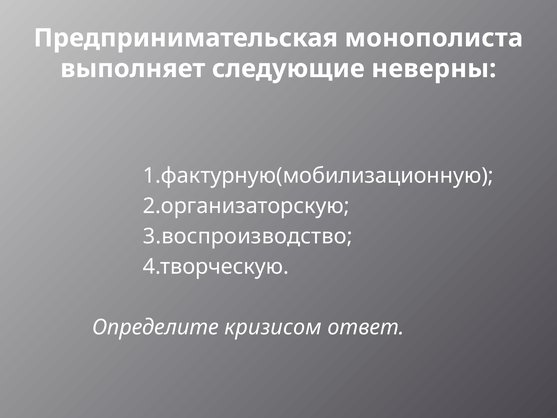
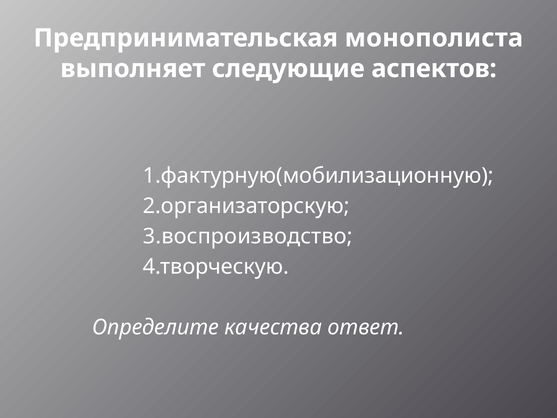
неверны: неверны -> аспектов
кризисом: кризисом -> качества
